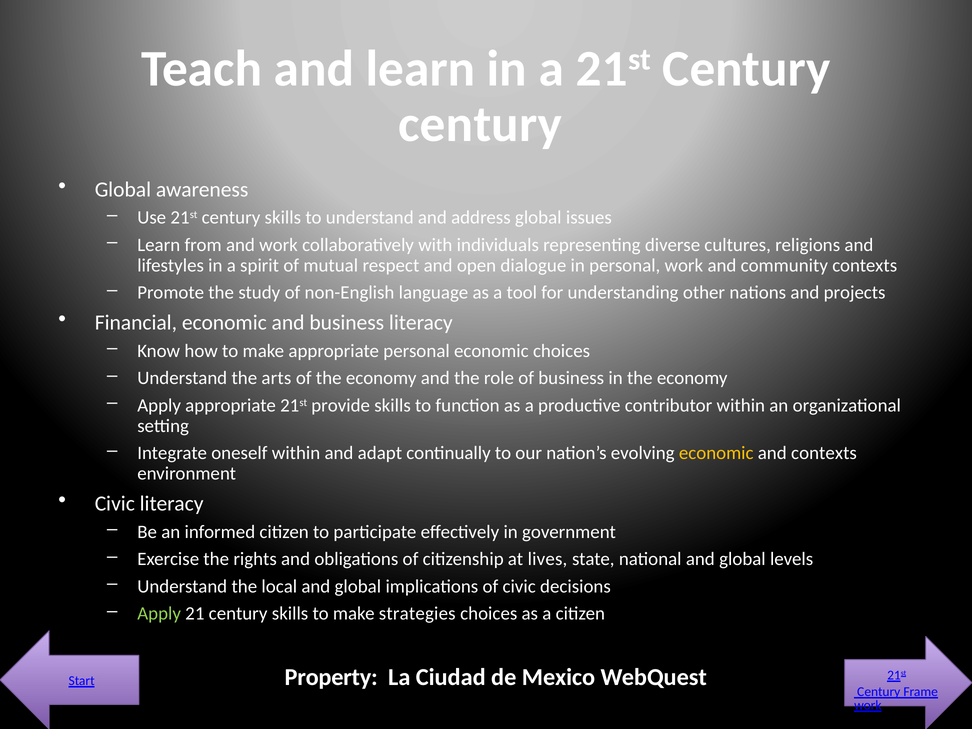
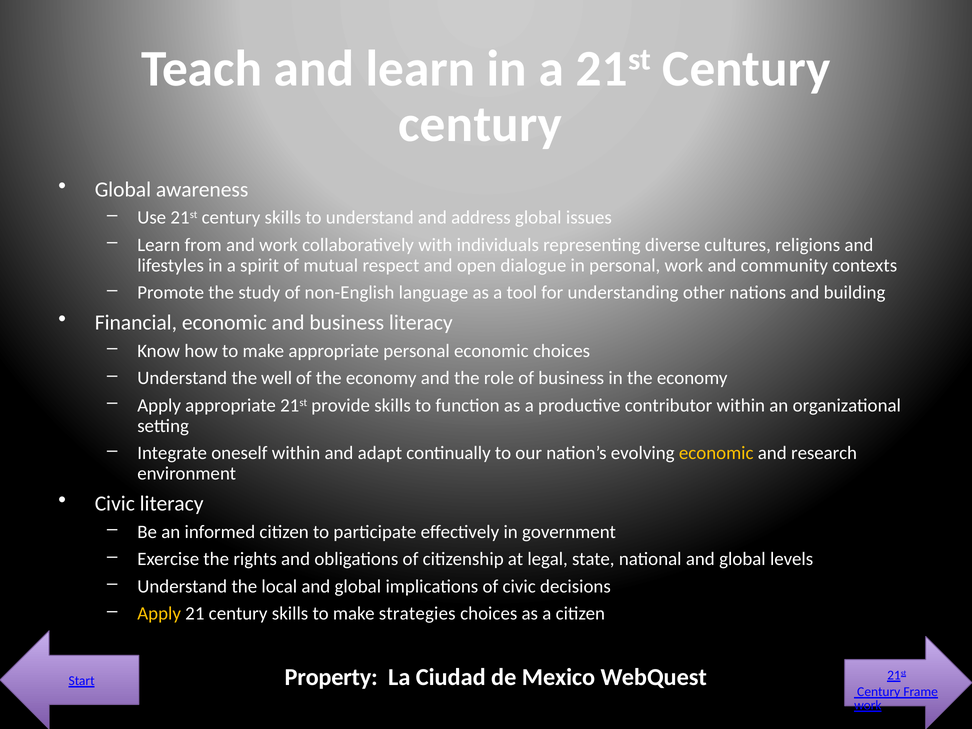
projects: projects -> building
arts: arts -> well
and contexts: contexts -> research
lives: lives -> legal
Apply at (159, 614) colour: light green -> yellow
